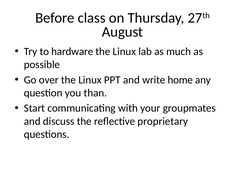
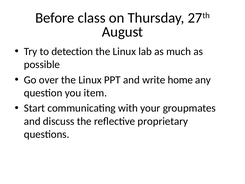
hardware: hardware -> detection
than: than -> item
